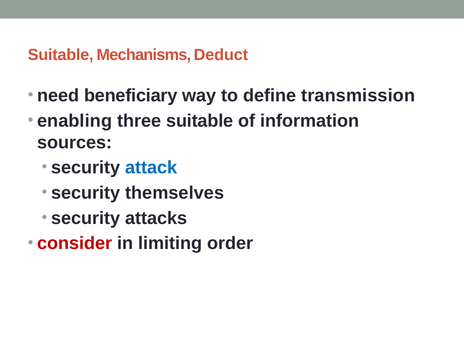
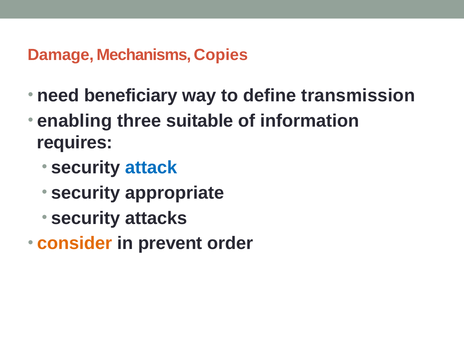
Suitable at (61, 55): Suitable -> Damage
Deduct: Deduct -> Copies
sources: sources -> requires
themselves: themselves -> appropriate
consider colour: red -> orange
limiting: limiting -> prevent
